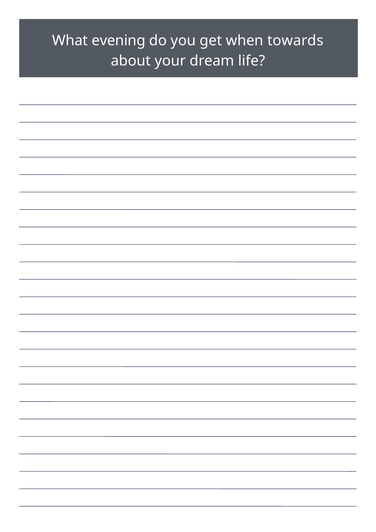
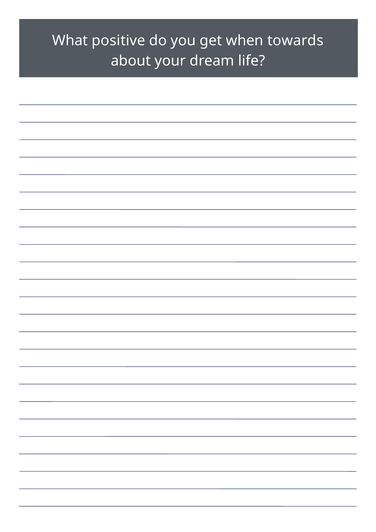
evening: evening -> positive
